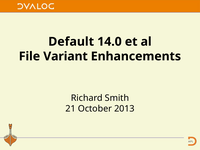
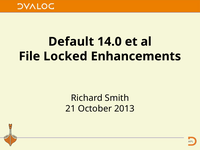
Variant: Variant -> Locked
